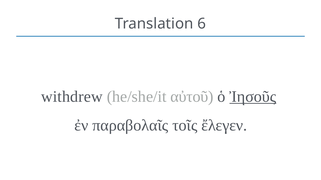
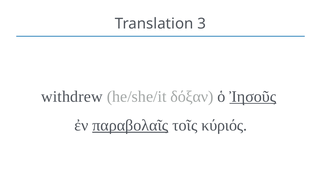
6: 6 -> 3
αὐτοῦ: αὐτοῦ -> δόξαν
παραβολαῖς underline: none -> present
ἔλεγεν: ἔλεγεν -> κύριός
